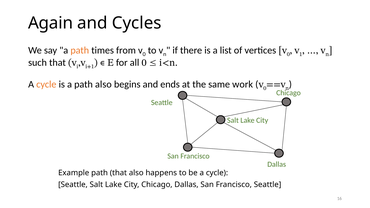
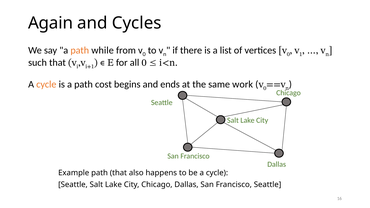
times: times -> while
path also: also -> cost
